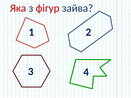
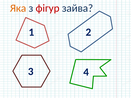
Яка colour: red -> orange
